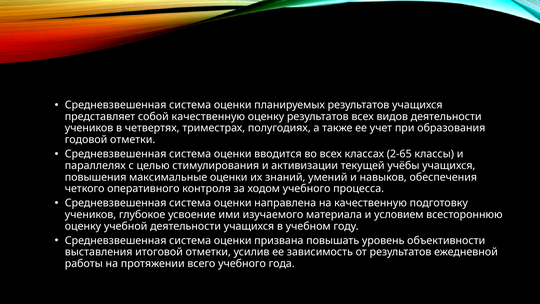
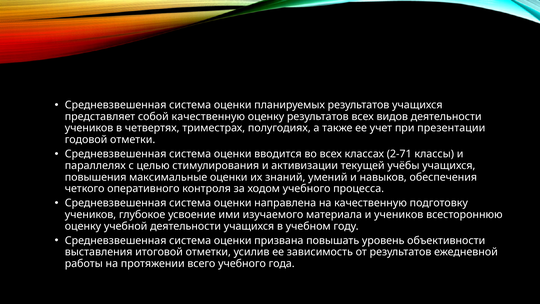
образования: образования -> презентации
2-65: 2-65 -> 2-71
и условием: условием -> учеников
